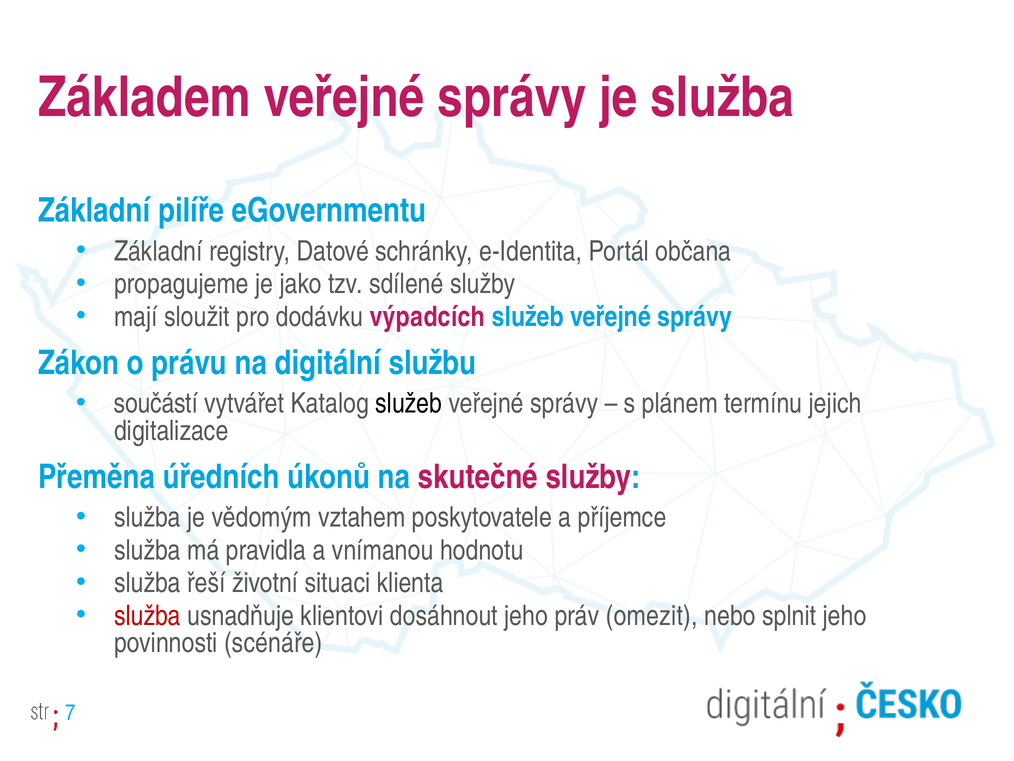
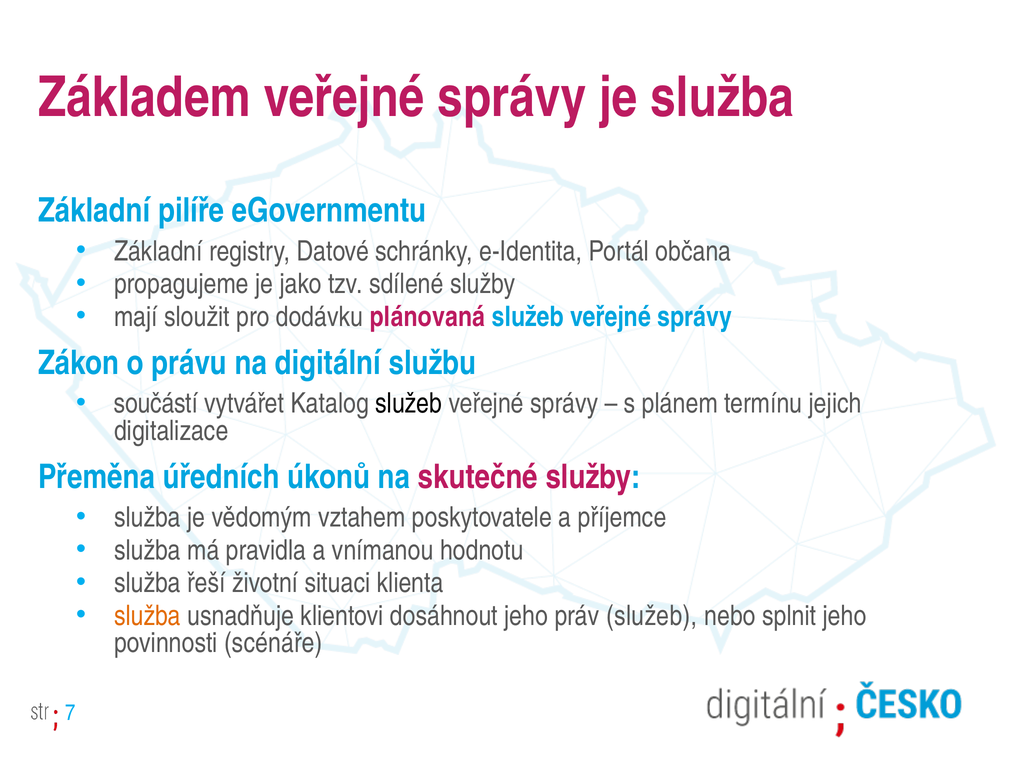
výpadcích: výpadcích -> plánovaná
služba at (147, 616) colour: red -> orange
práv omezit: omezit -> služeb
